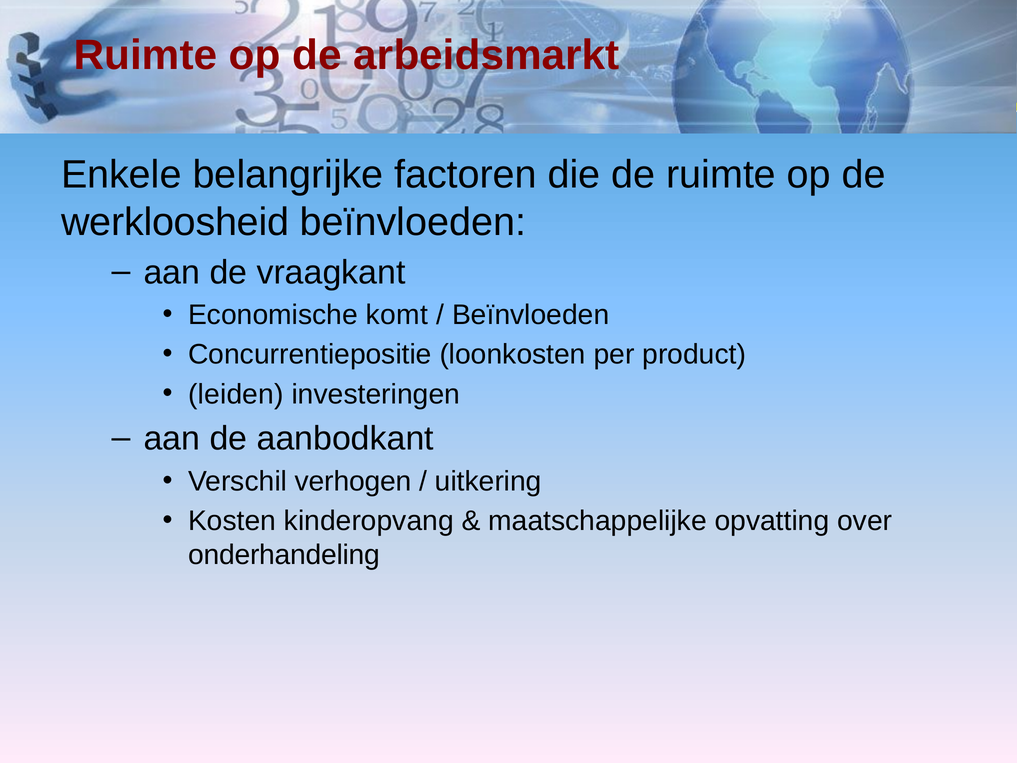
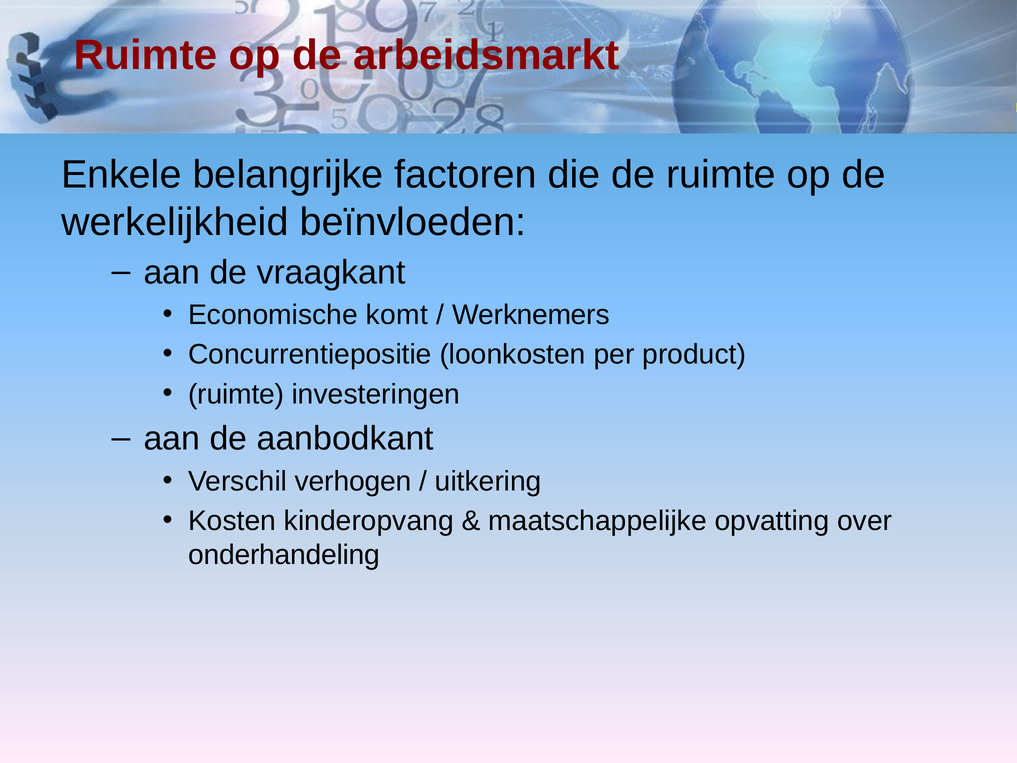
werkloosheid: werkloosheid -> werkelijkheid
Beïnvloeden at (531, 315): Beïnvloeden -> Werknemers
leiden at (236, 394): leiden -> ruimte
